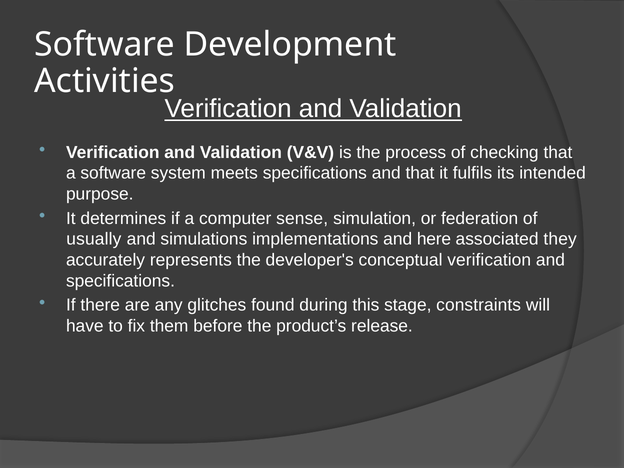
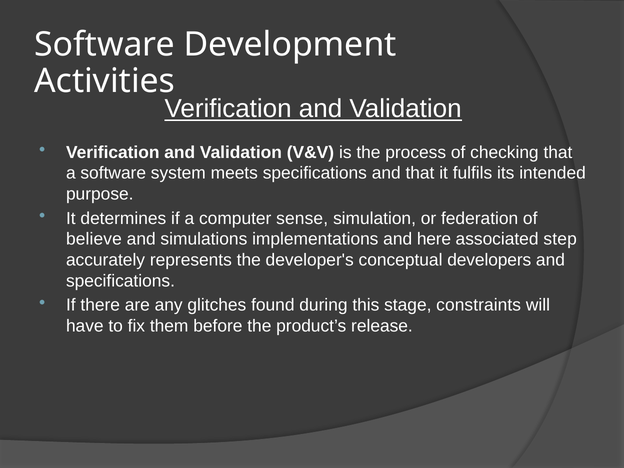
usually: usually -> believe
they: they -> step
conceptual verification: verification -> developers
